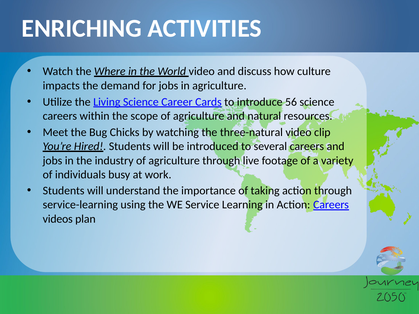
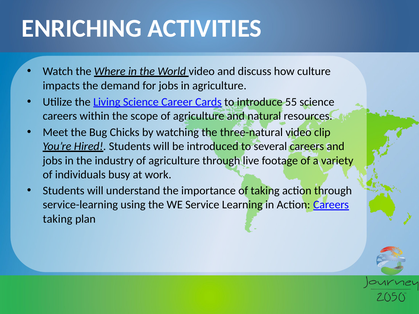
56: 56 -> 55
videos at (58, 219): videos -> taking
